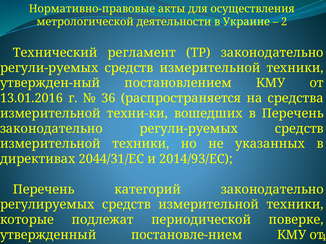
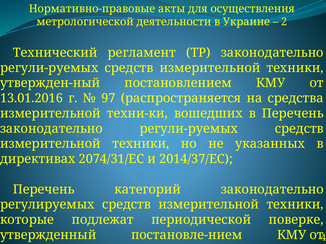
36: 36 -> 97
2044/31/ЕС: 2044/31/ЕС -> 2074/31/ЕС
2014/93/ЕС: 2014/93/ЕС -> 2014/37/ЕС
